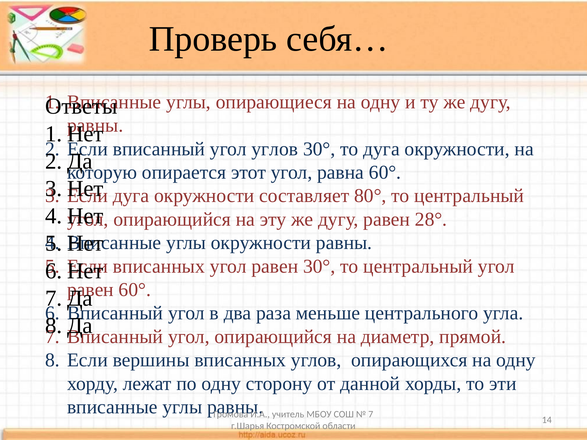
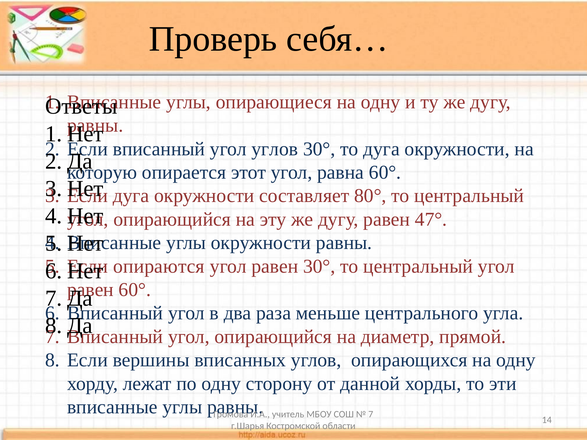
28°: 28° -> 47°
вписанных at (159, 266): вписанных -> опираются
